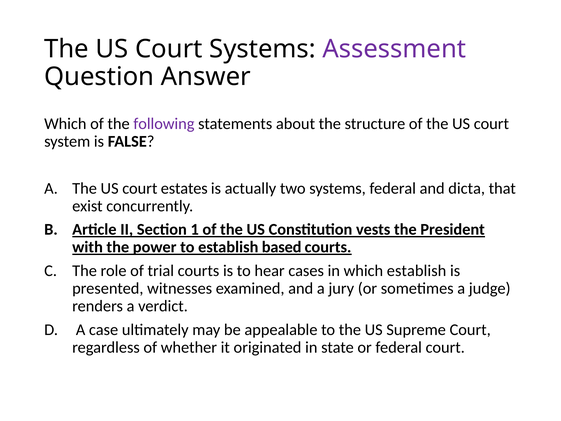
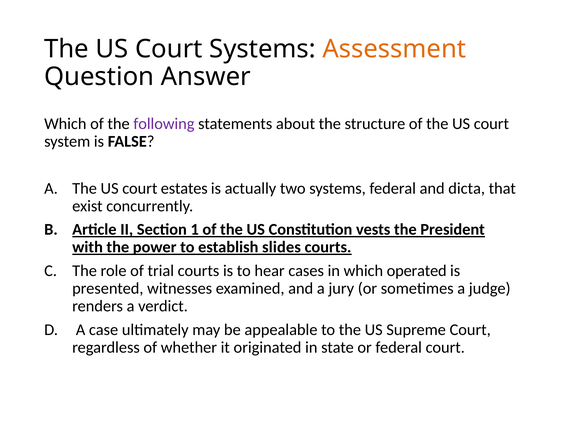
Assessment colour: purple -> orange
based: based -> slides
which establish: establish -> operated
